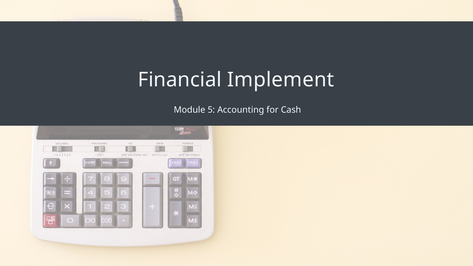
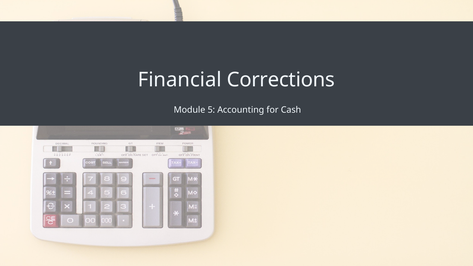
Implement: Implement -> Corrections
